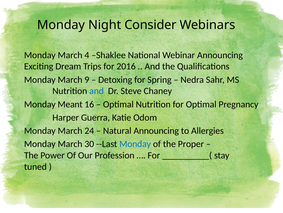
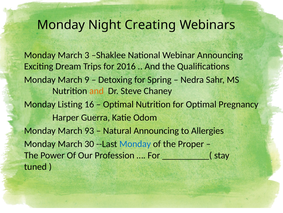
Consider: Consider -> Creating
4: 4 -> 3
and at (96, 91) colour: blue -> orange
Meant: Meant -> Listing
24: 24 -> 93
